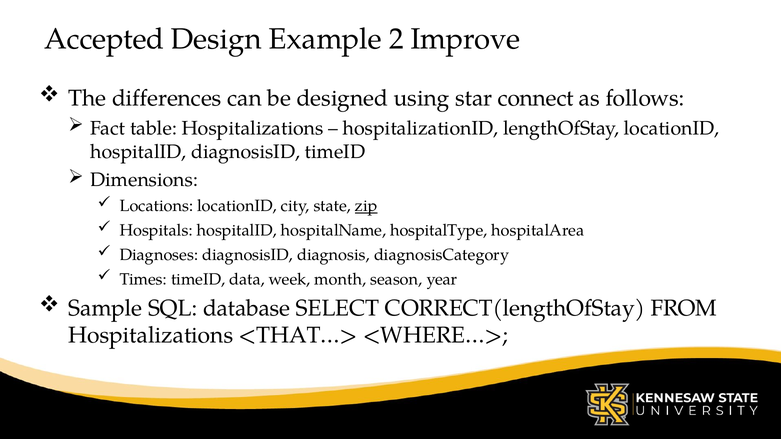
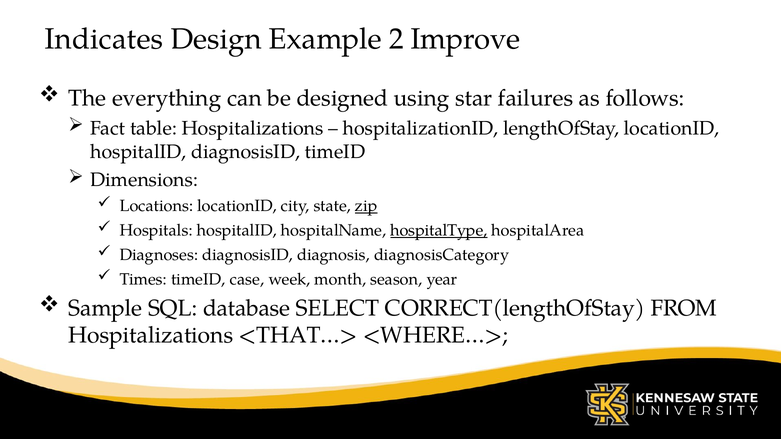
Accepted: Accepted -> Indicates
differences: differences -> everything
connect: connect -> failures
hospitalType underline: none -> present
data: data -> case
